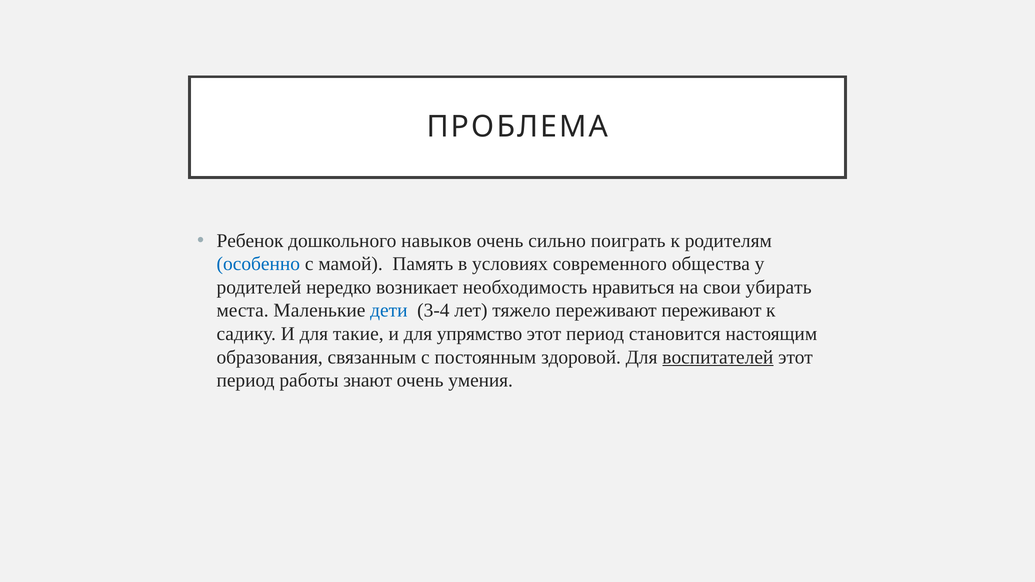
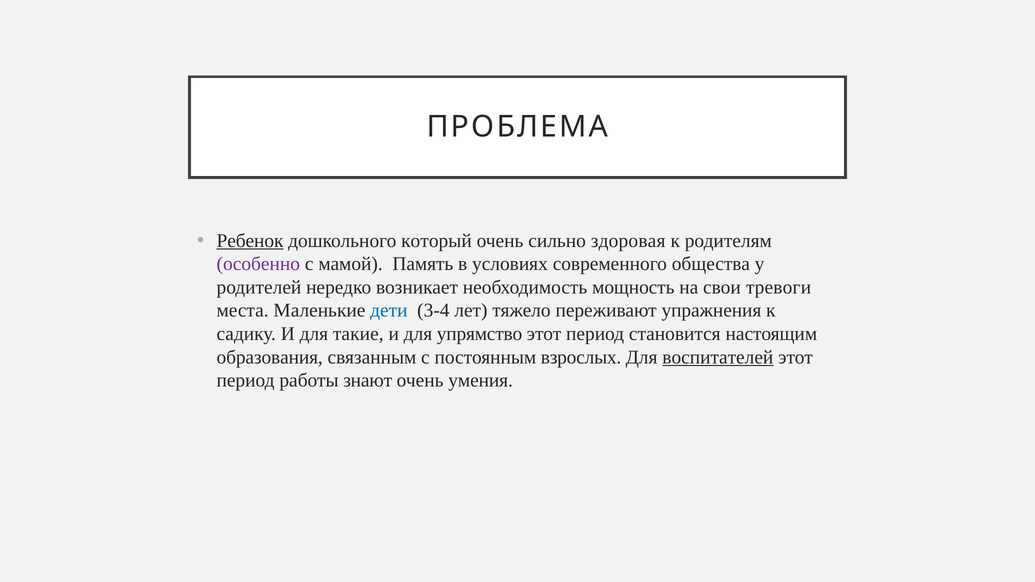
Ребенок underline: none -> present
навыков: навыков -> который
поиграть: поиграть -> здоровая
особенно colour: blue -> purple
нравиться: нравиться -> мощность
убирать: убирать -> тревоги
переживают переживают: переживают -> упражнения
здоровой: здоровой -> взрослых
